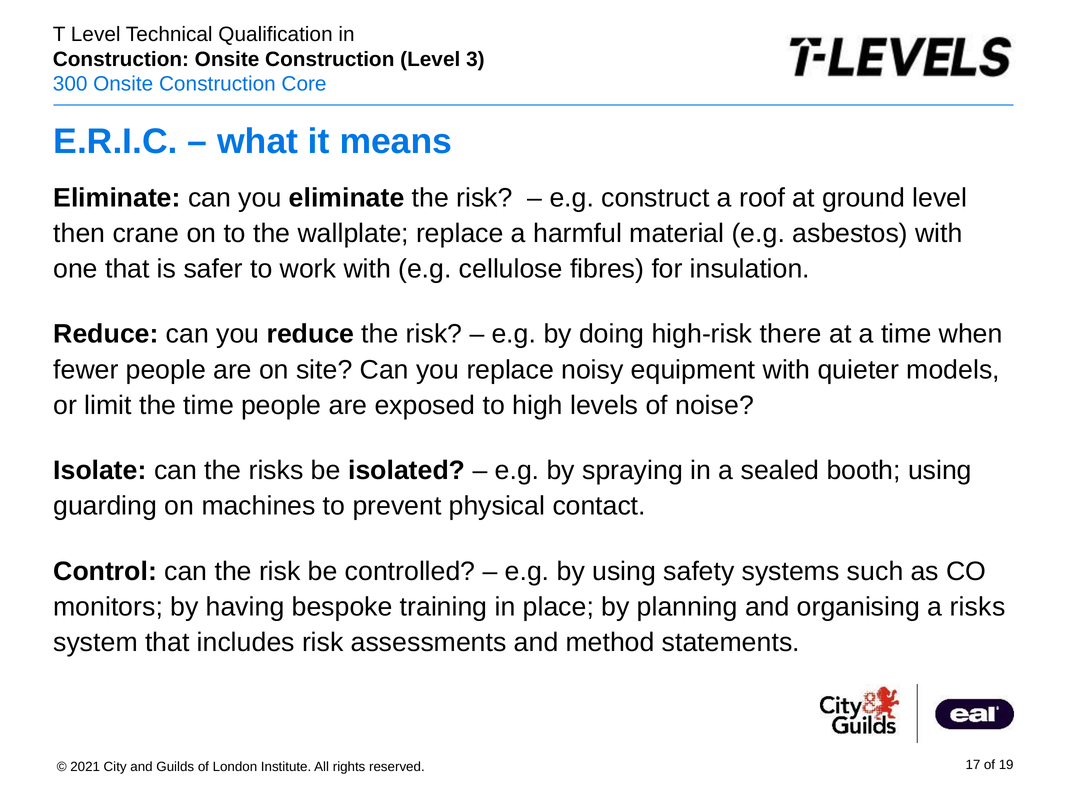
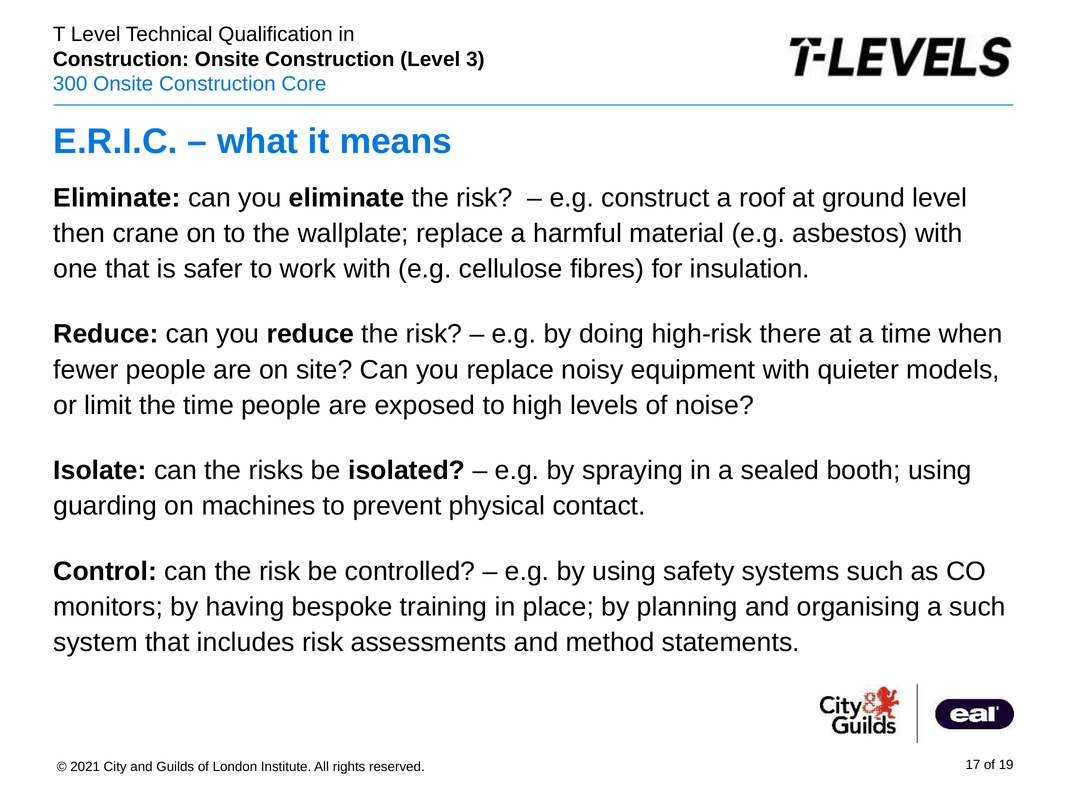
a risks: risks -> such
